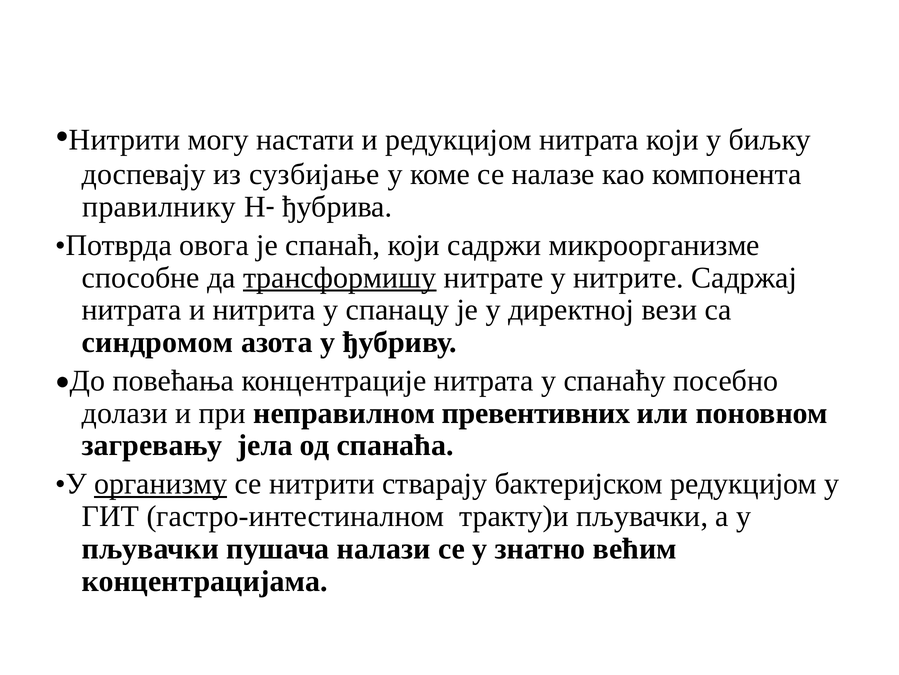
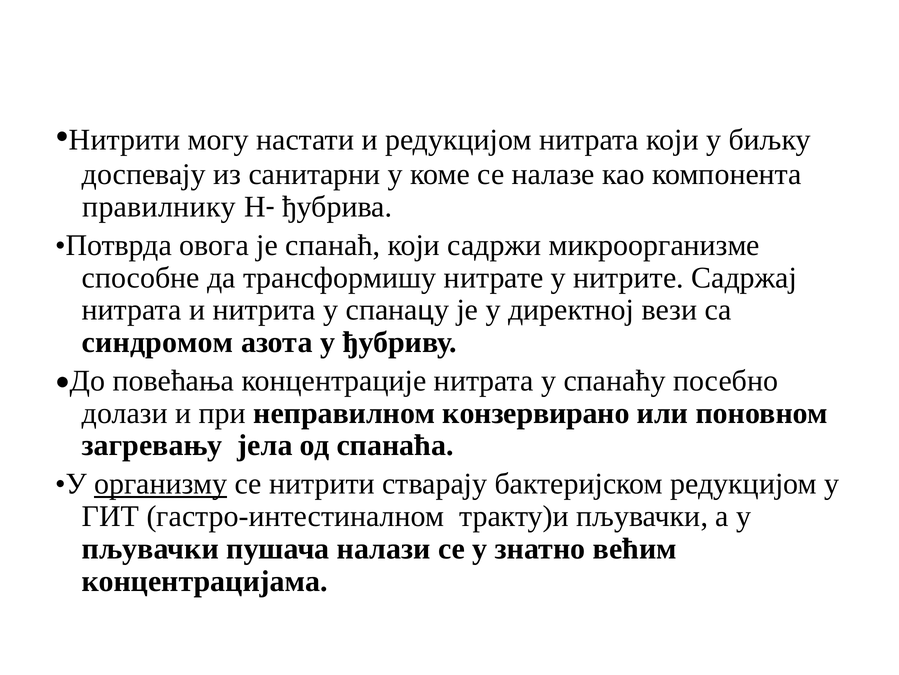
сузбијање: сузбијање -> санитарни
трансформишу underline: present -> none
превентивних: превентивних -> конзервирано
